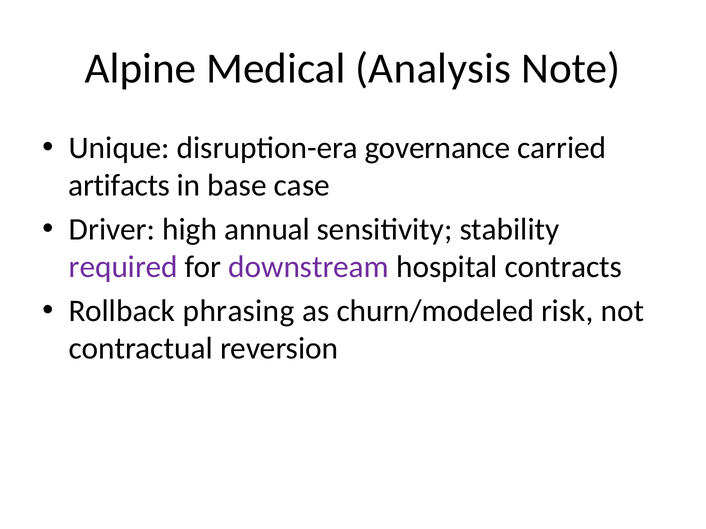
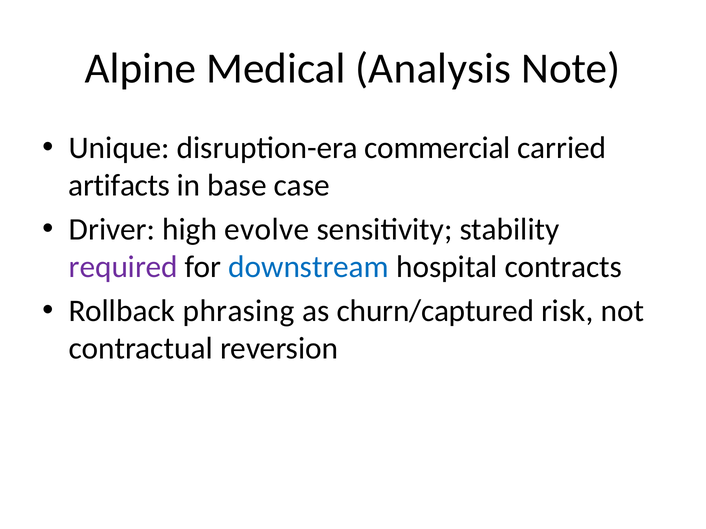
governance: governance -> commercial
annual: annual -> evolve
downstream colour: purple -> blue
churn/modeled: churn/modeled -> churn/captured
